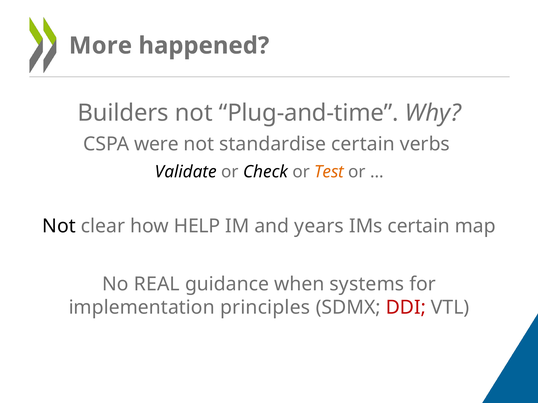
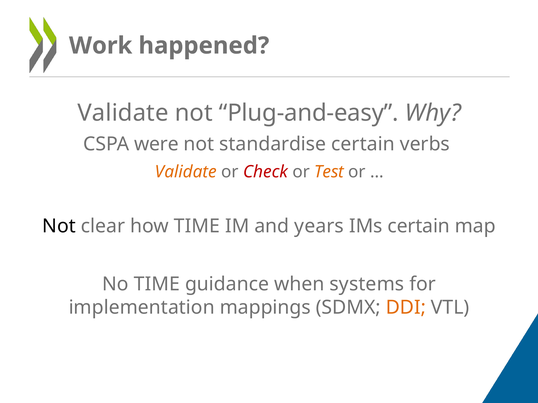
More: More -> Work
Builders at (123, 113): Builders -> Validate
Plug-and-time: Plug-and-time -> Plug-and-easy
Validate at (186, 172) colour: black -> orange
Check colour: black -> red
how HELP: HELP -> TIME
No REAL: REAL -> TIME
principles: principles -> mappings
DDI colour: red -> orange
